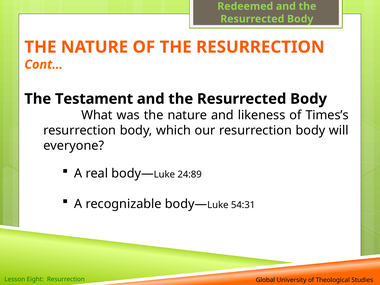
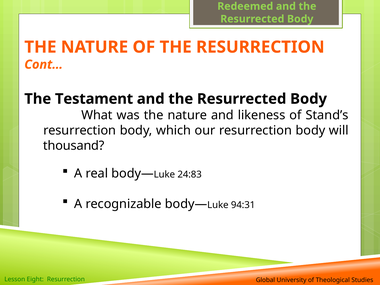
Times’s: Times’s -> Stand’s
everyone: everyone -> thousand
24:89: 24:89 -> 24:83
54:31: 54:31 -> 94:31
